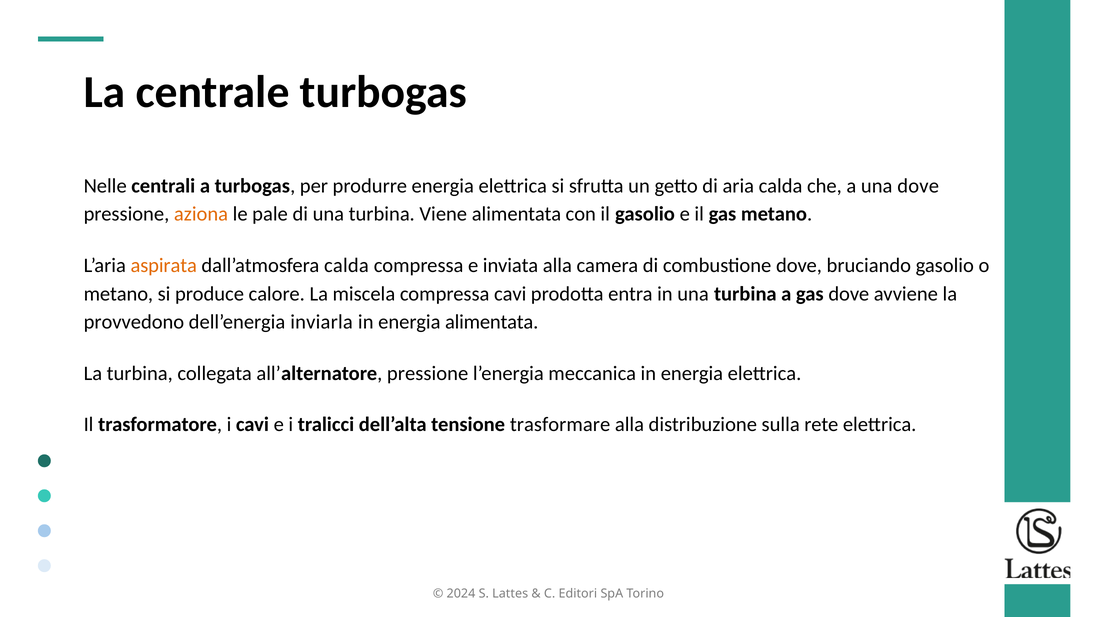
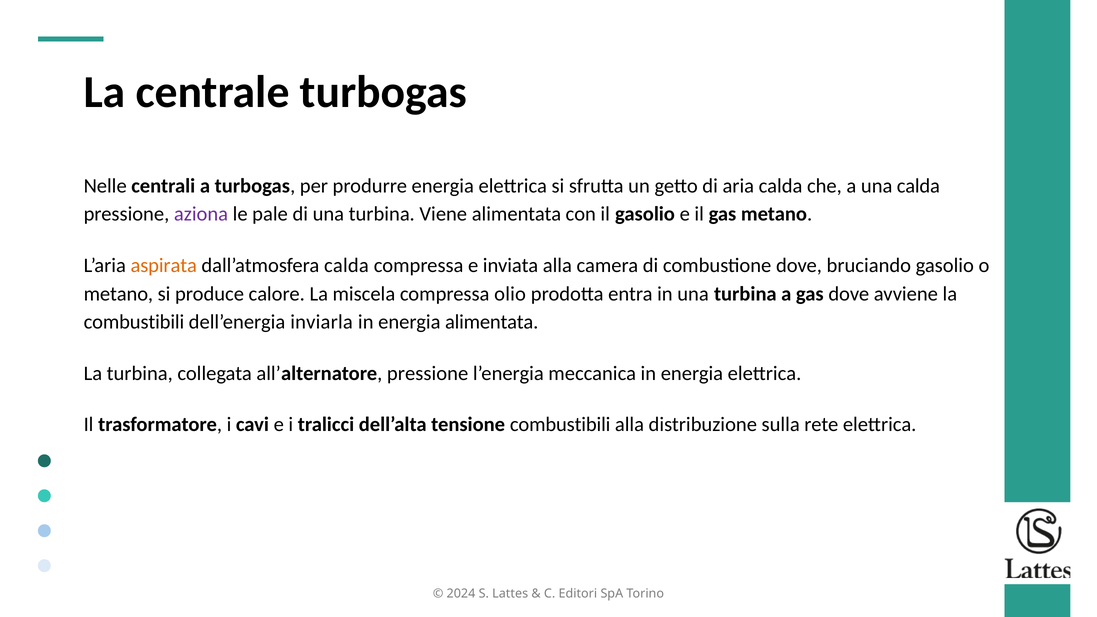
una dove: dove -> calda
aziona colour: orange -> purple
compressa cavi: cavi -> olio
provvedono at (134, 322): provvedono -> combustibili
tensione trasformare: trasformare -> combustibili
